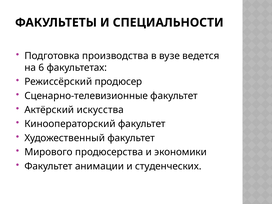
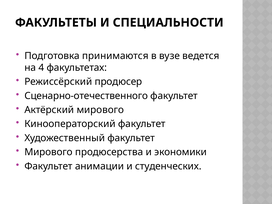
производства: производства -> принимаются
6: 6 -> 4
Сценарно-телевизионные: Сценарно-телевизионные -> Сценарно-отечественного
Актёрский искусства: искусства -> мирового
